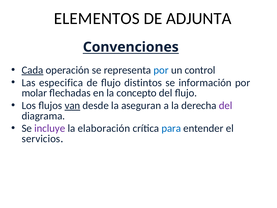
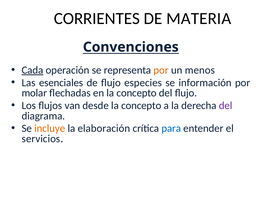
ELEMENTOS: ELEMENTOS -> CORRIENTES
ADJUNTA: ADJUNTA -> MATERIA
por at (161, 70) colour: blue -> orange
control: control -> menos
especifica: especifica -> esenciales
distintos: distintos -> especies
van underline: present -> none
desde la aseguran: aseguran -> concepto
incluye colour: purple -> orange
